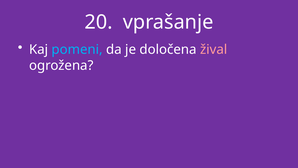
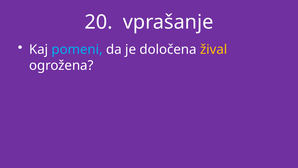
žival colour: pink -> yellow
